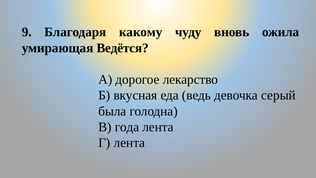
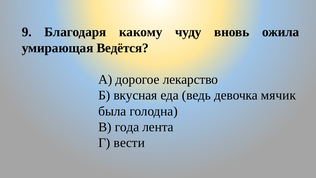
серый: серый -> мячик
Г лента: лента -> вести
